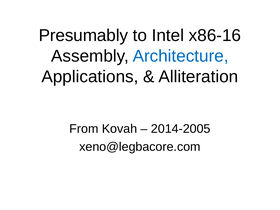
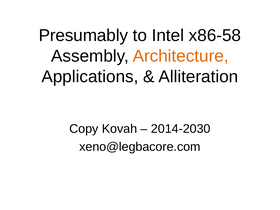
x86-16: x86-16 -> x86-58
Architecture colour: blue -> orange
From: From -> Copy
2014-2005: 2014-2005 -> 2014-2030
